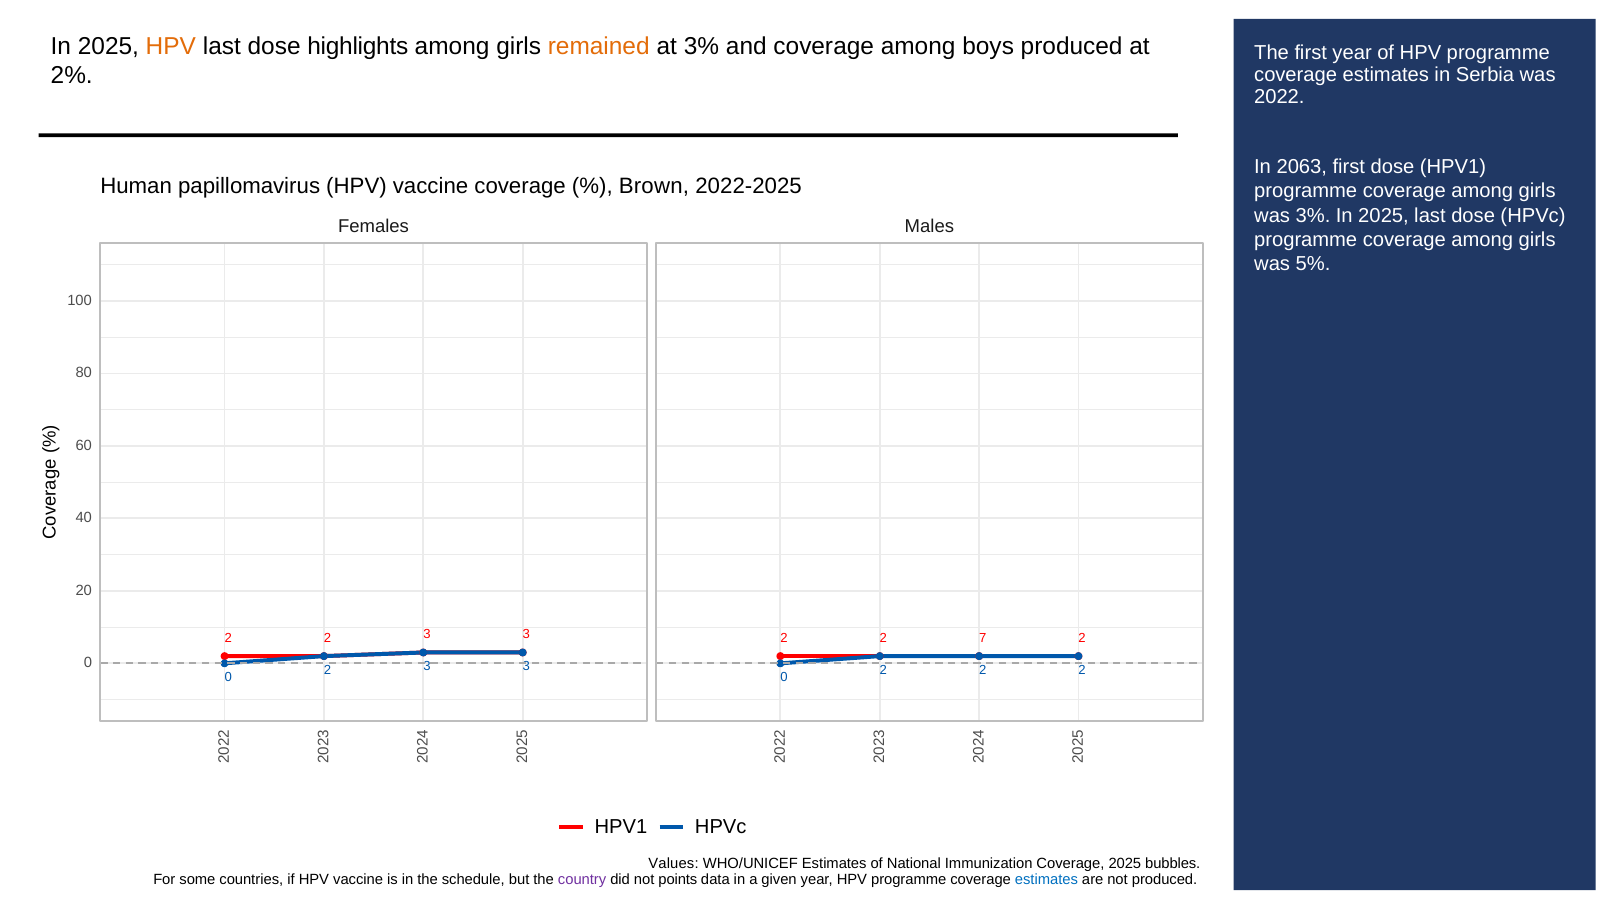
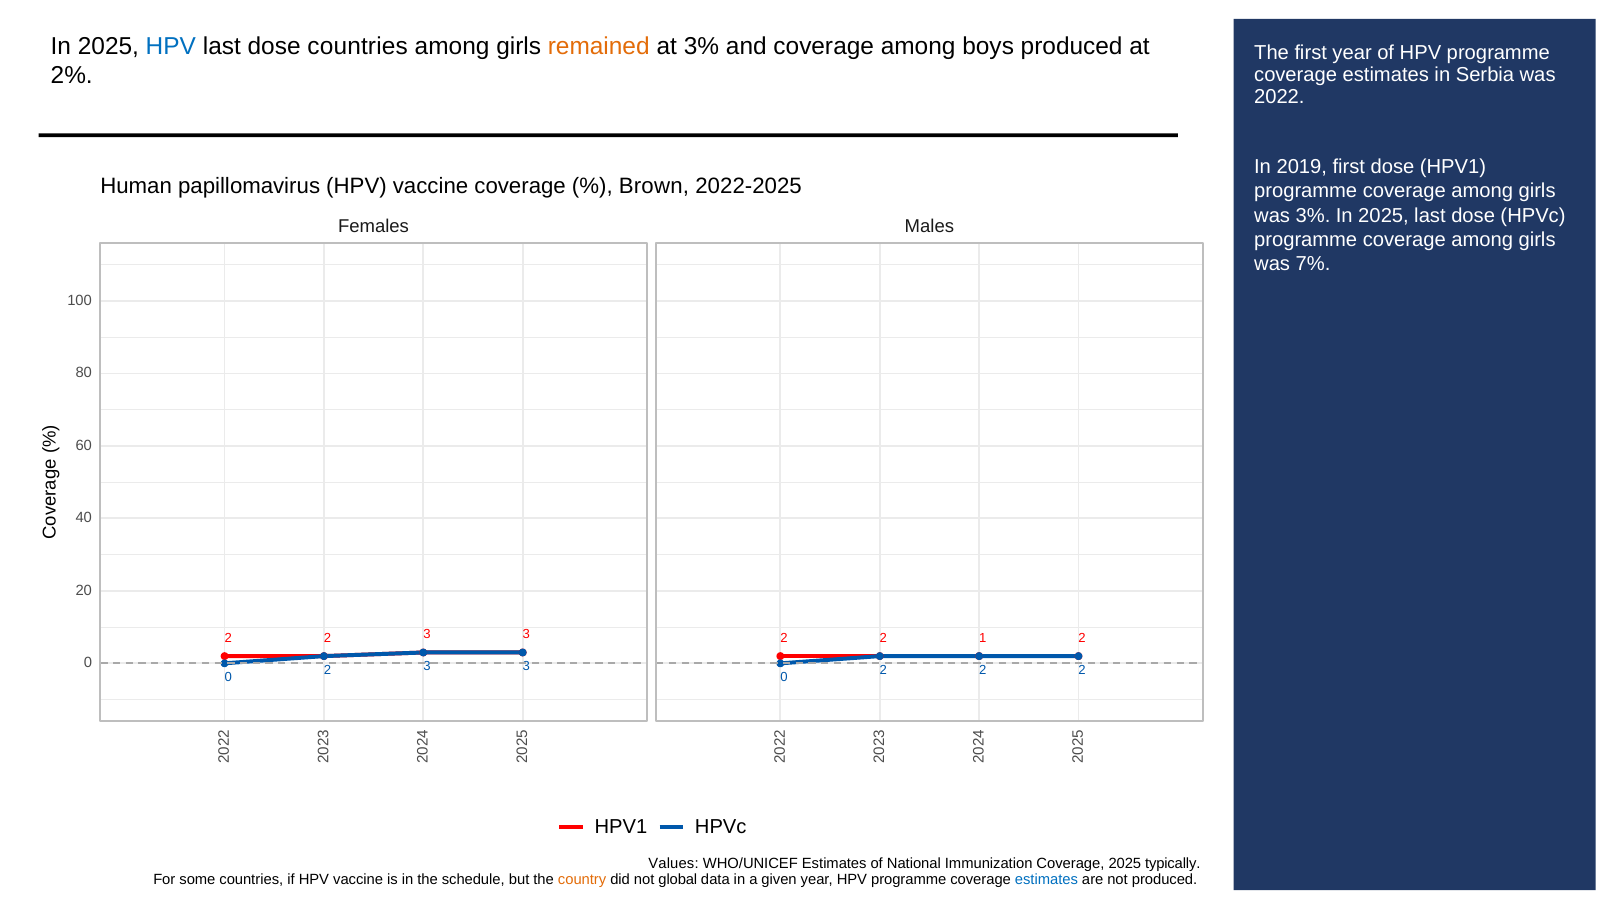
HPV at (171, 47) colour: orange -> blue
dose highlights: highlights -> countries
2063: 2063 -> 2019
5%: 5% -> 7%
7: 7 -> 1
bubbles: bubbles -> typically
country colour: purple -> orange
points: points -> global
